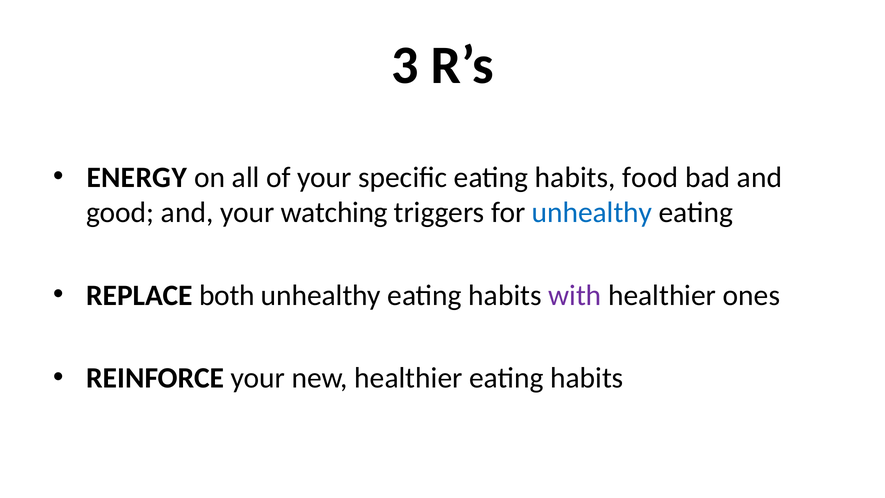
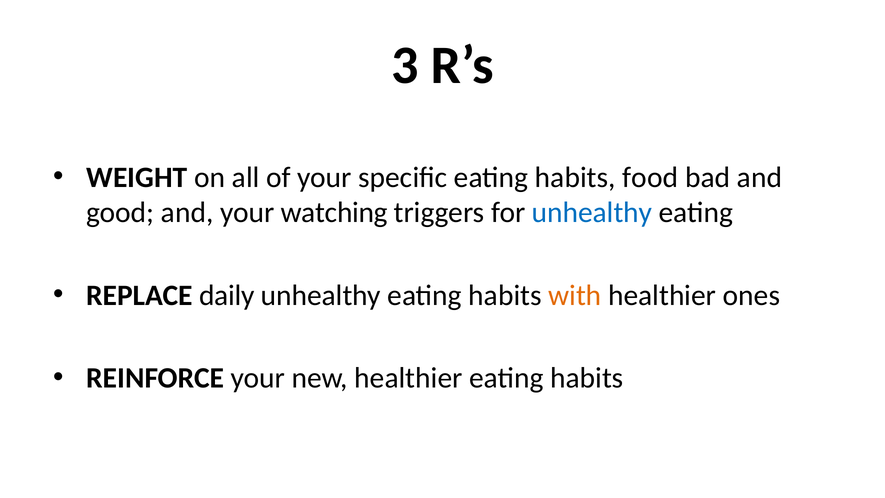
ENERGY: ENERGY -> WEIGHT
both: both -> daily
with colour: purple -> orange
